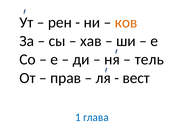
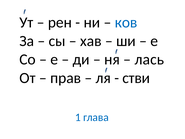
ков colour: orange -> blue
тель: тель -> лась
вест: вест -> стви
